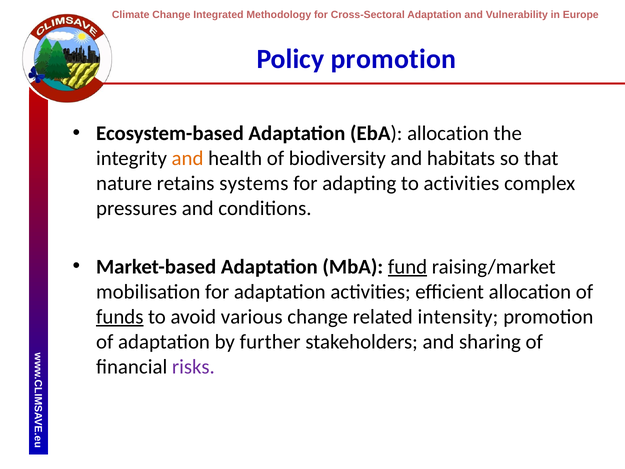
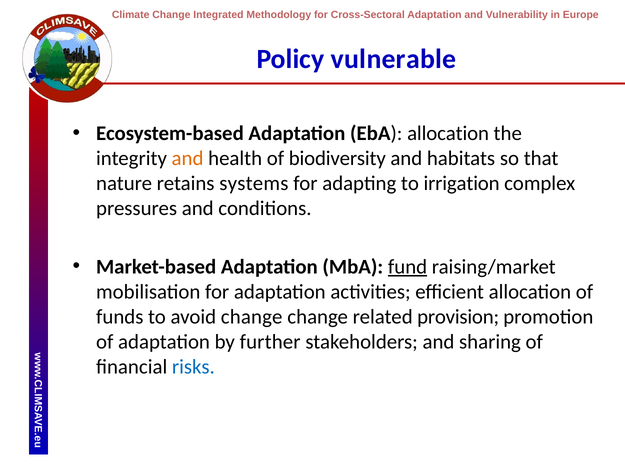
Policy promotion: promotion -> vulnerable
to activities: activities -> irrigation
funds underline: present -> none
avoid various: various -> change
intensity: intensity -> provision
risks colour: purple -> blue
